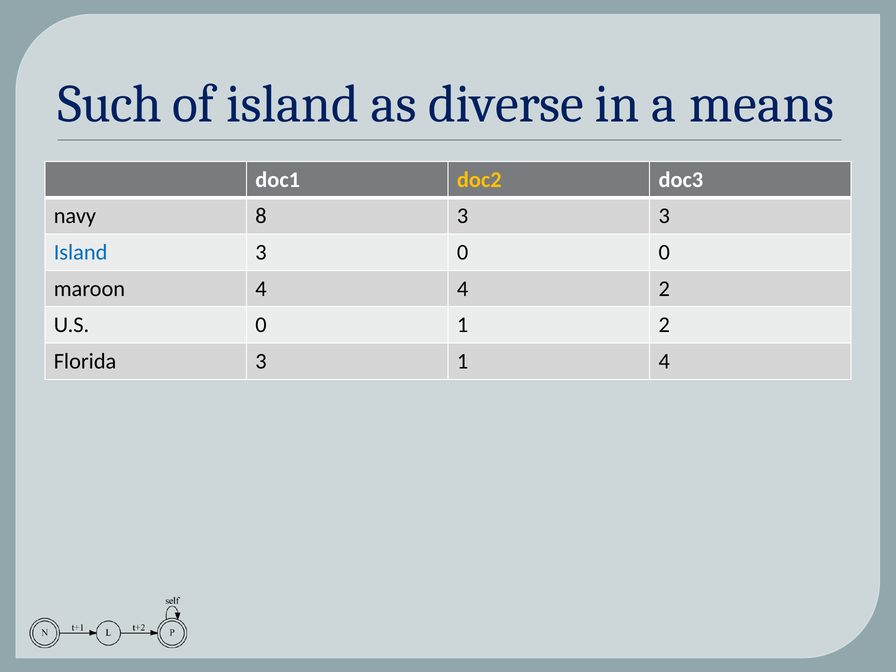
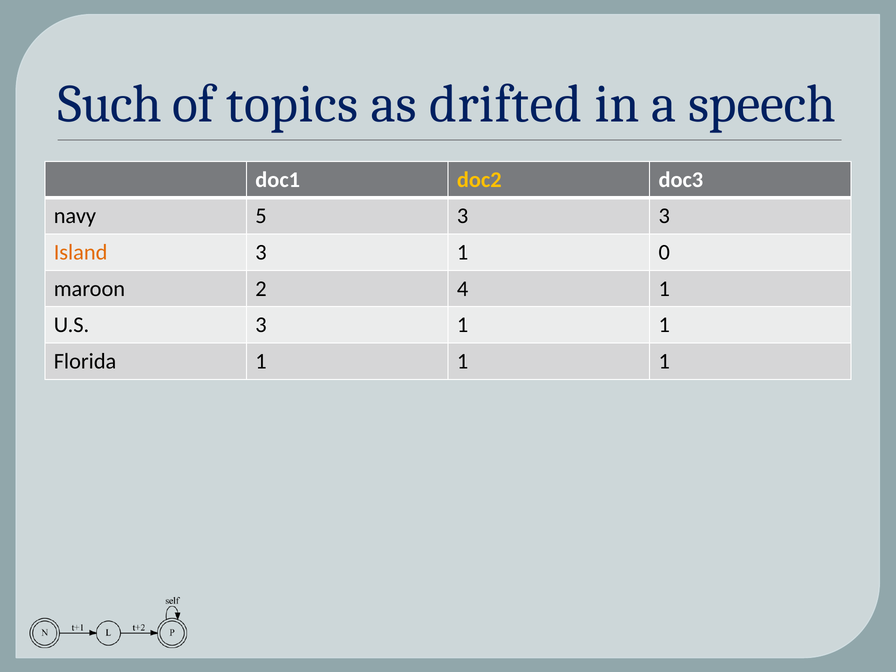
of island: island -> topics
diverse: diverse -> drifted
means: means -> speech
8: 8 -> 5
Island at (81, 252) colour: blue -> orange
0 at (463, 252): 0 -> 1
maroon 4: 4 -> 2
4 2: 2 -> 1
U.S 0: 0 -> 3
2 at (664, 325): 2 -> 1
Florida 3: 3 -> 1
4 at (664, 361): 4 -> 1
